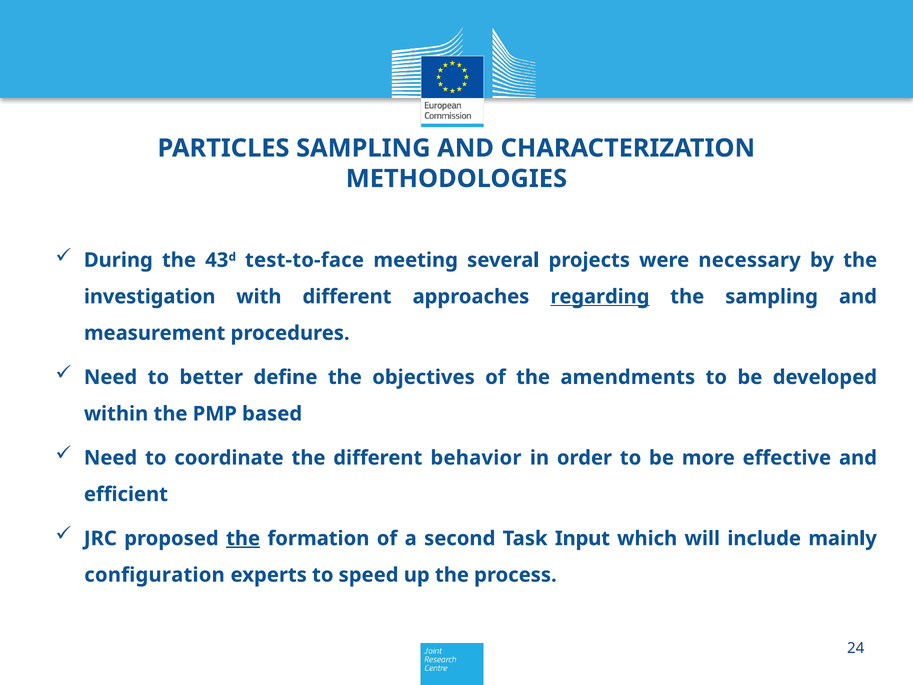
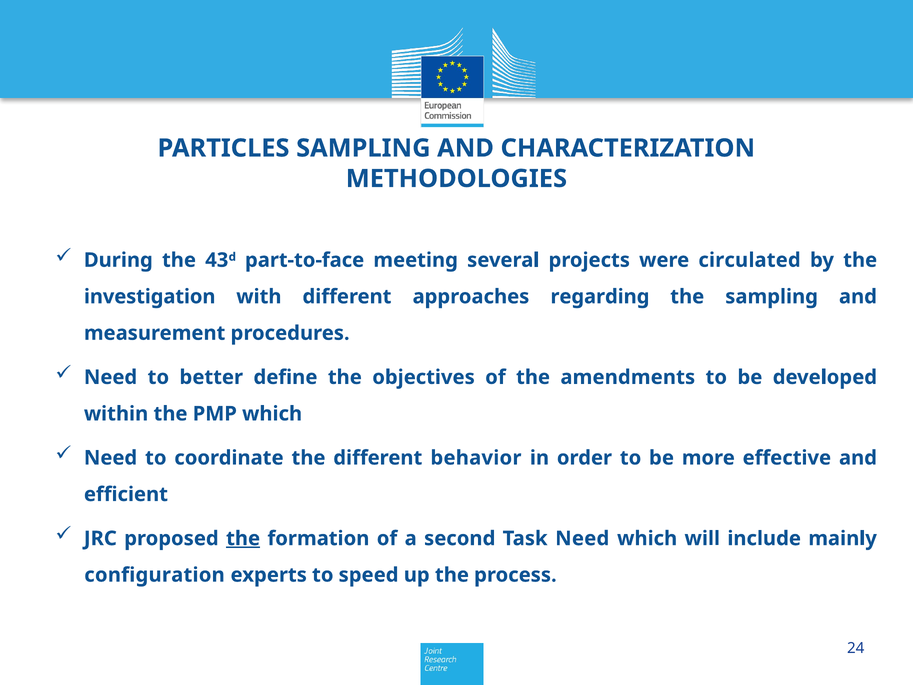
test-to-face: test-to-face -> part-to-face
necessary: necessary -> circulated
regarding underline: present -> none
PMP based: based -> which
Task Input: Input -> Need
